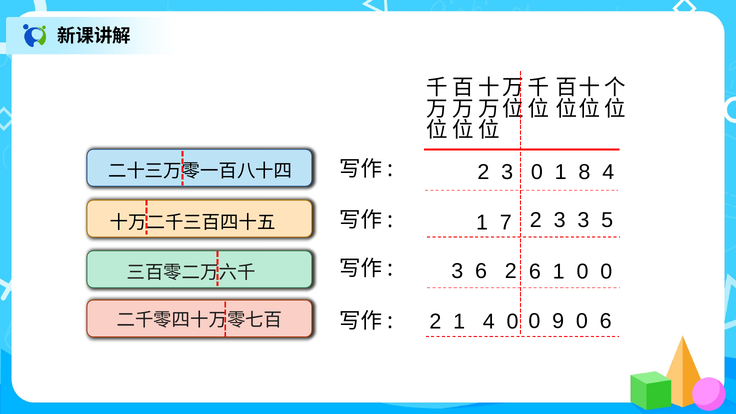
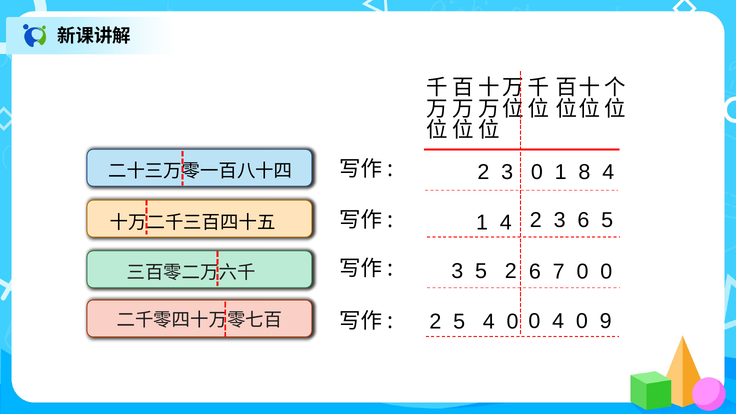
3 3: 3 -> 6
1 7: 7 -> 4
3 6: 6 -> 5
6 1: 1 -> 7
0 9: 9 -> 4
0 6: 6 -> 9
2 1: 1 -> 5
